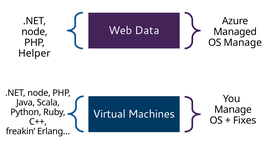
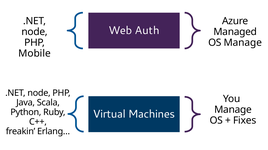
Data: Data -> Auth
Helper: Helper -> Mobile
